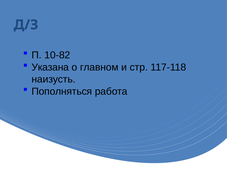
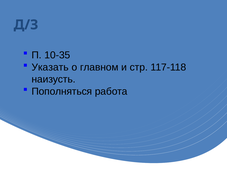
10-82: 10-82 -> 10-35
Указана: Указана -> Указать
